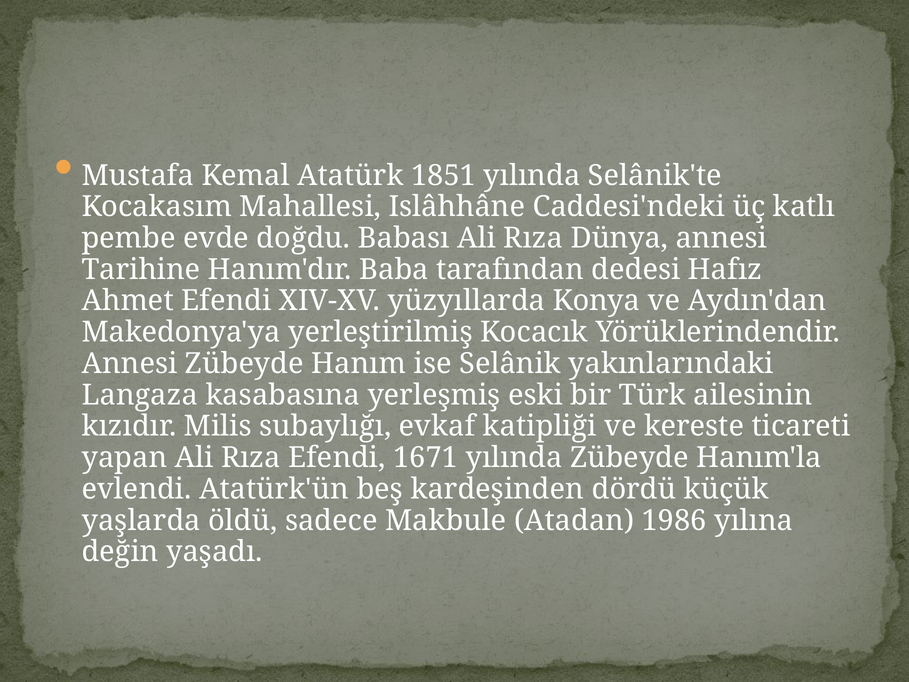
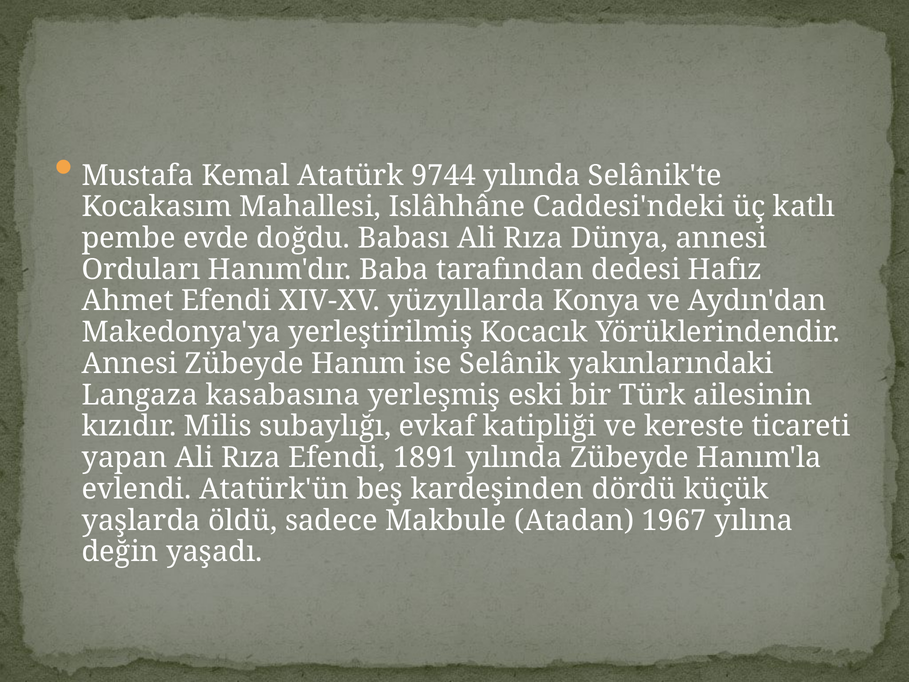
1851: 1851 -> 9744
Tarihine: Tarihine -> Orduları
1671: 1671 -> 1891
1986: 1986 -> 1967
